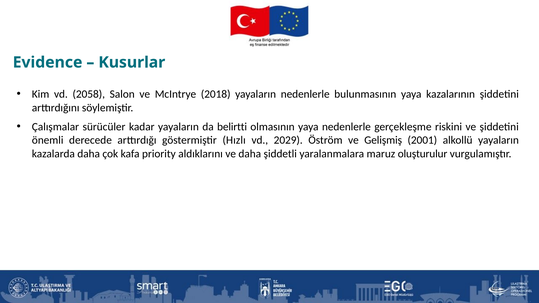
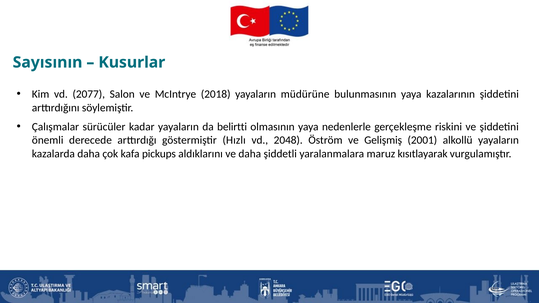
Evidence: Evidence -> Sayısının
2058: 2058 -> 2077
yayaların nedenlerle: nedenlerle -> müdürüne
2029: 2029 -> 2048
priority: priority -> pickups
oluşturulur: oluşturulur -> kısıtlayarak
